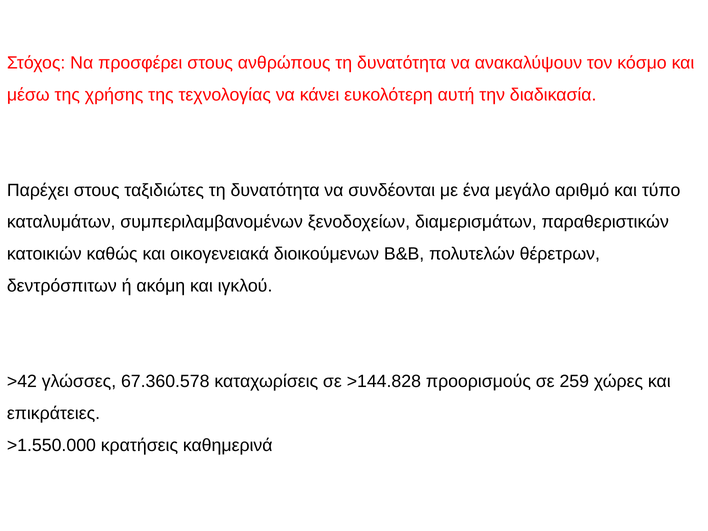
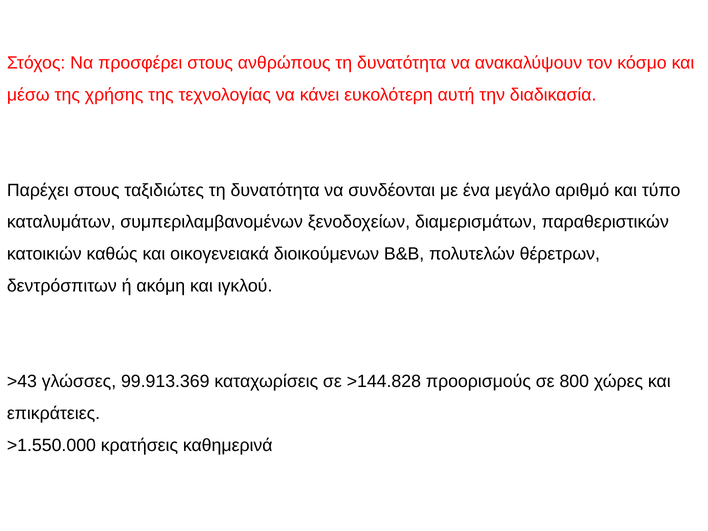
>42: >42 -> >43
67.360.578: 67.360.578 -> 99.913.369
259: 259 -> 800
